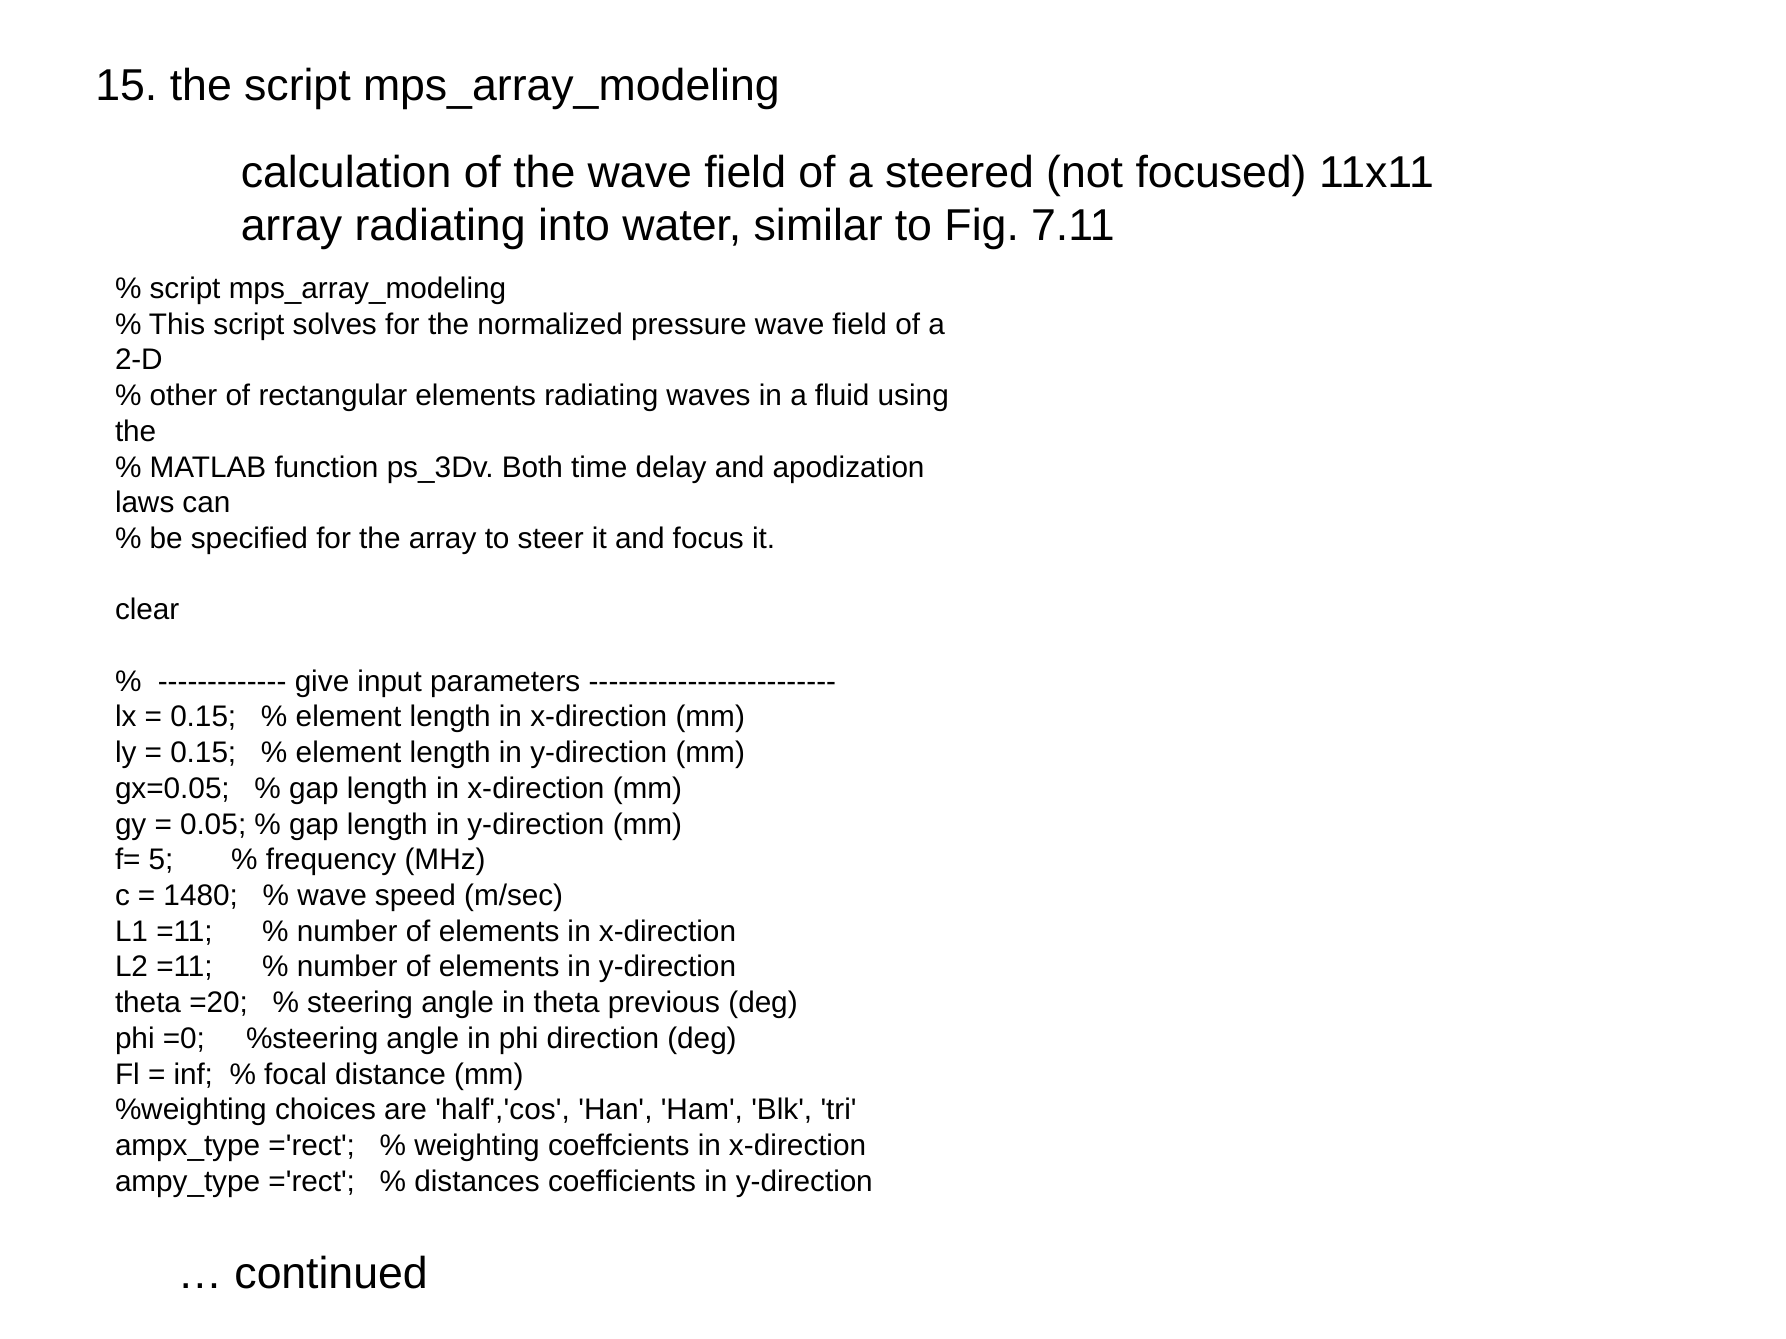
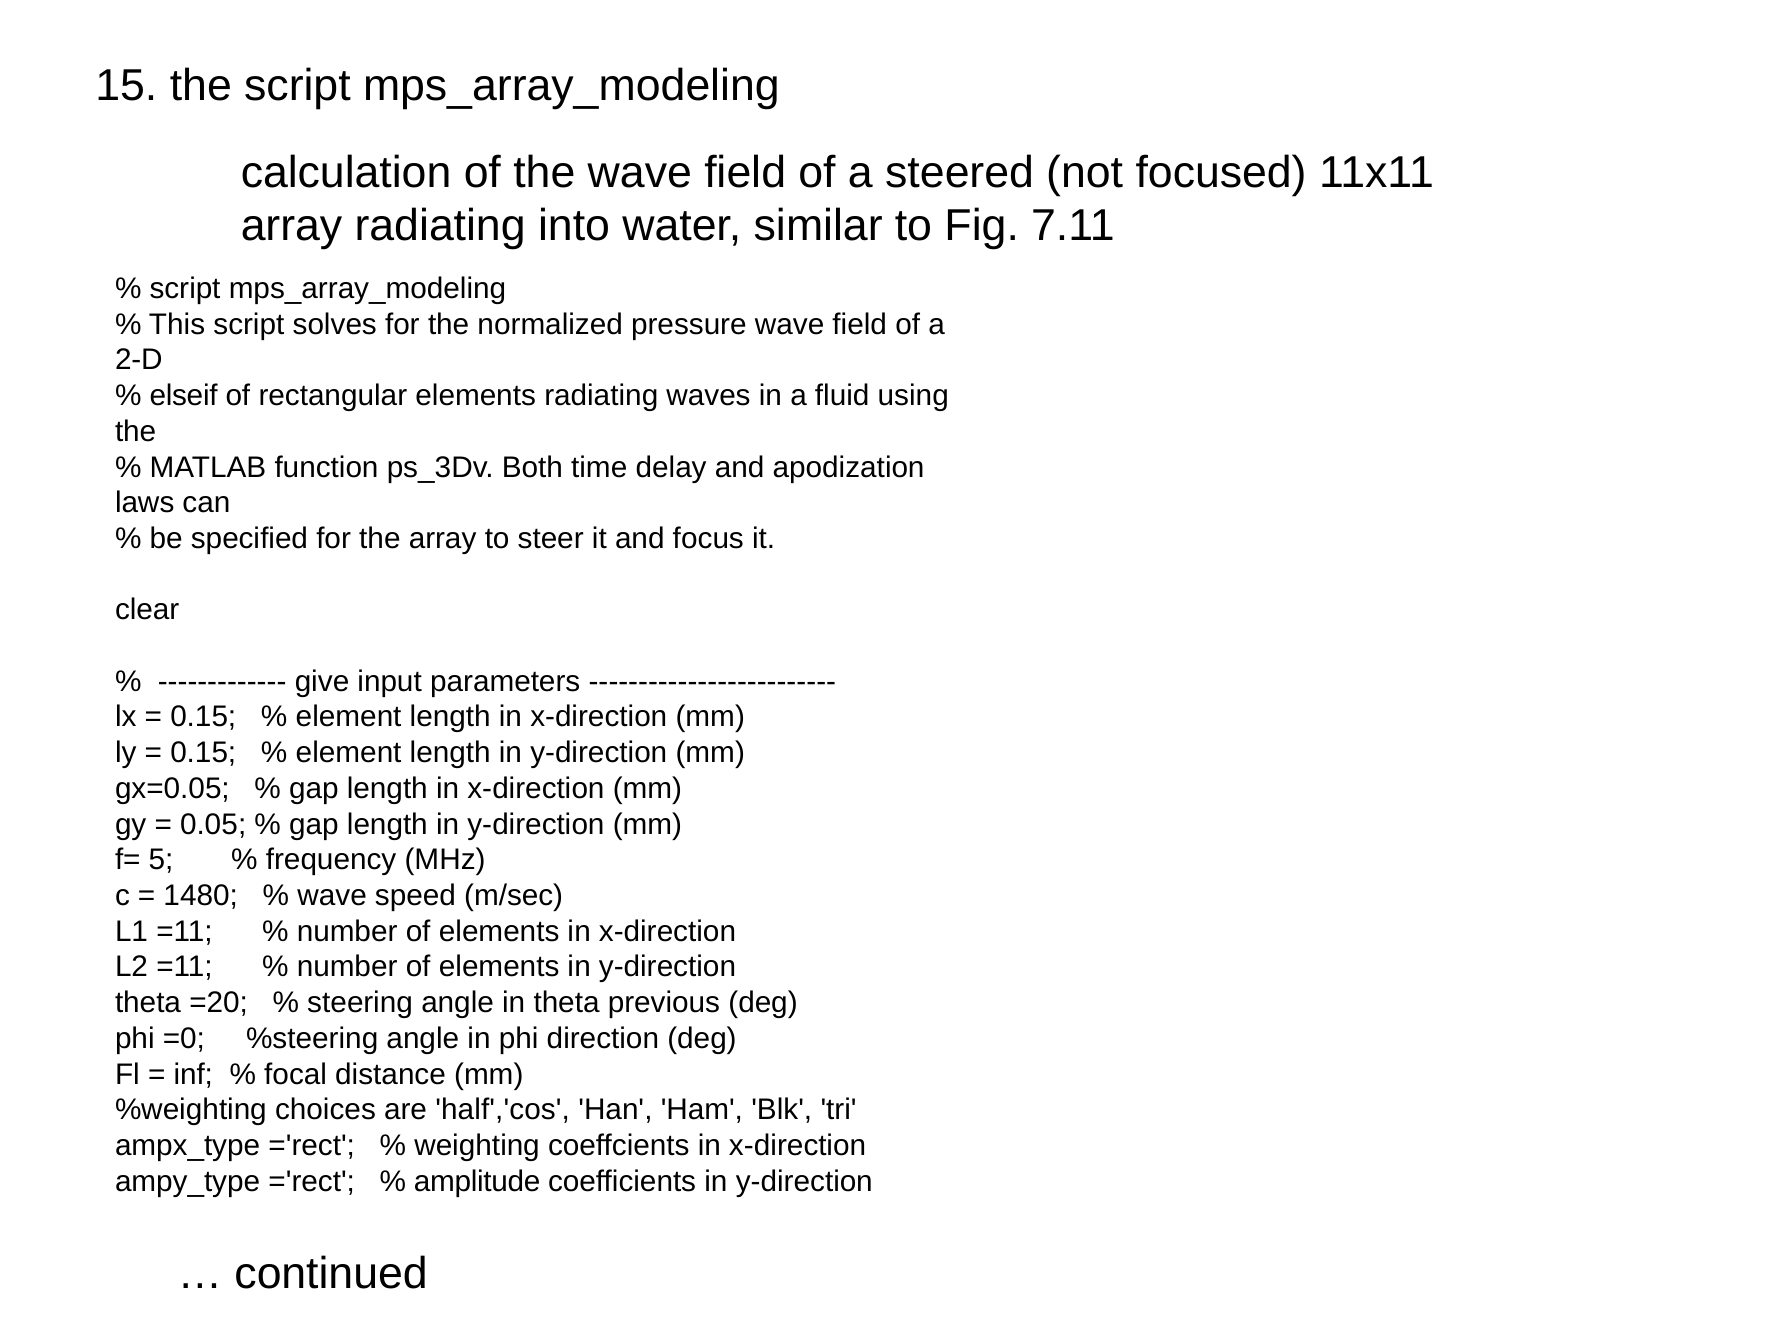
other: other -> elseif
distances: distances -> amplitude
